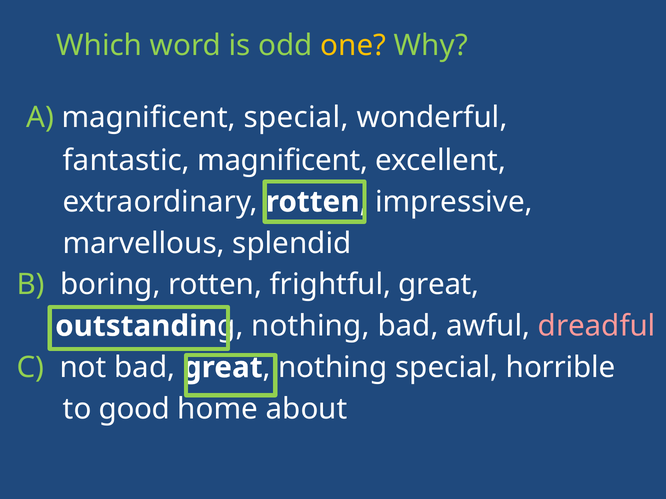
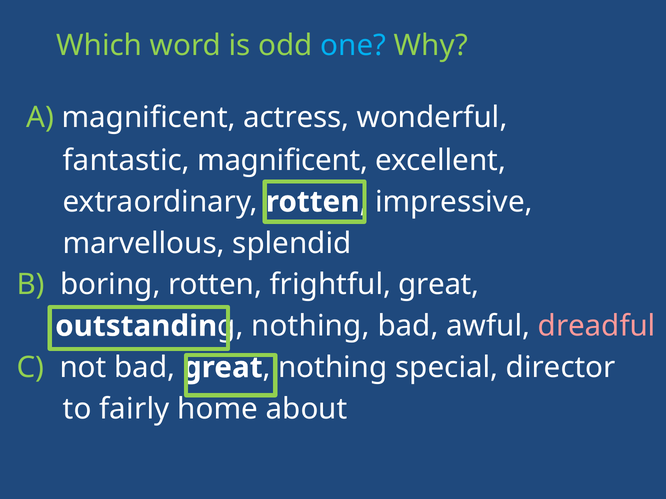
one colour: yellow -> light blue
magnificent special: special -> actress
horrible: horrible -> director
good: good -> fairly
